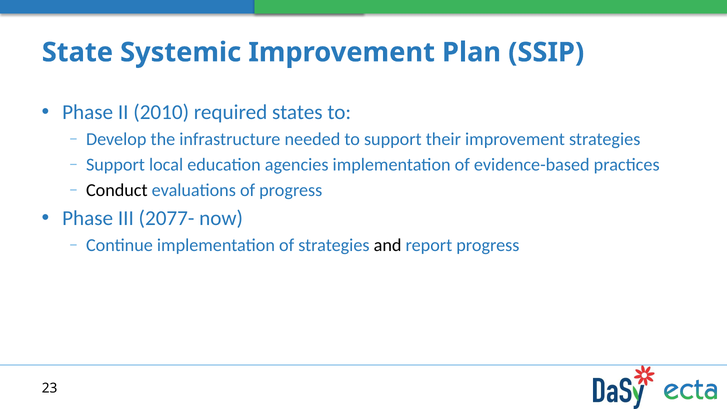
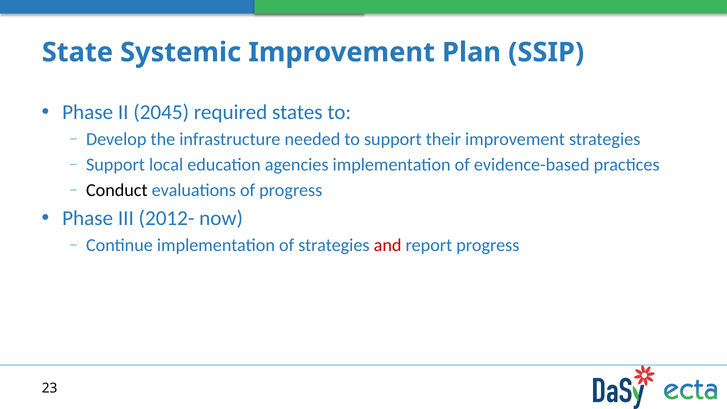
2010: 2010 -> 2045
2077-: 2077- -> 2012-
and colour: black -> red
